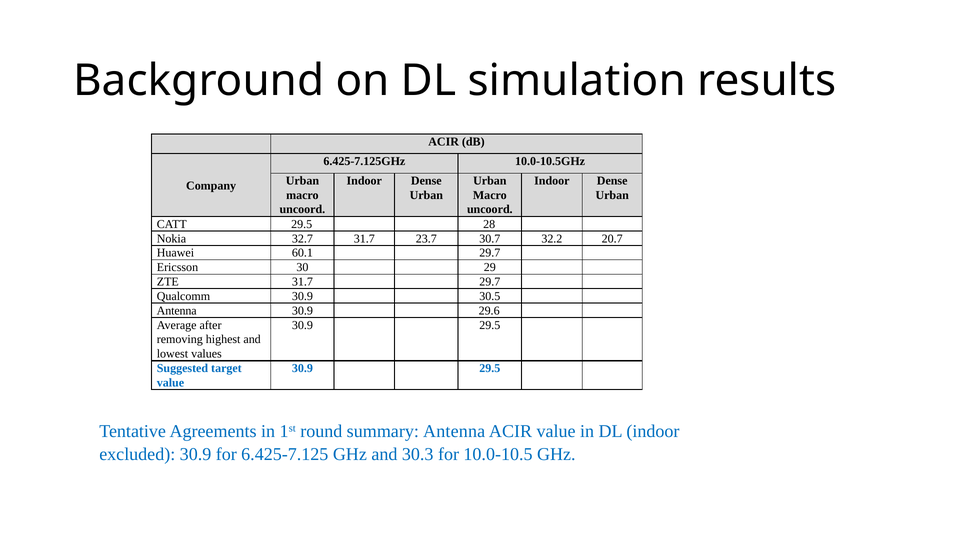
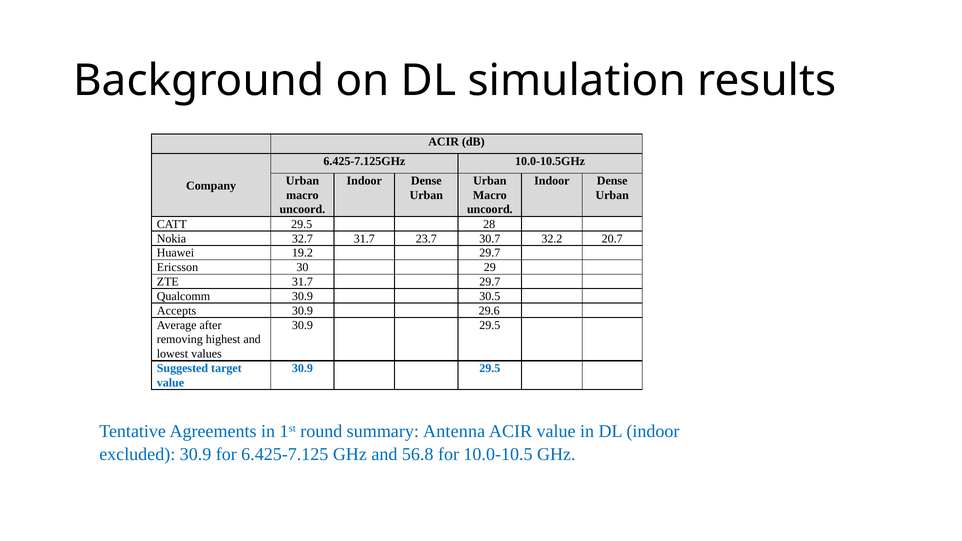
60.1: 60.1 -> 19.2
Antenna at (177, 311): Antenna -> Accepts
30.3: 30.3 -> 56.8
